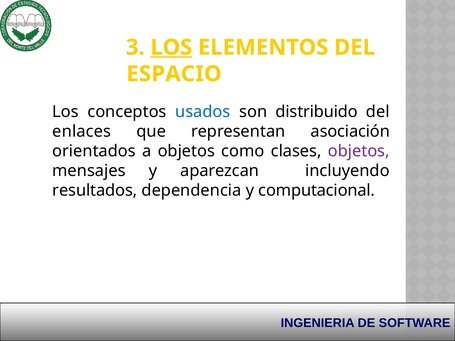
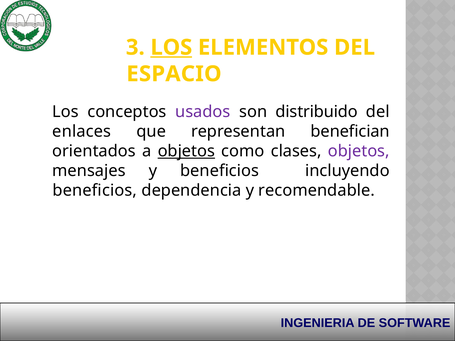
usados colour: blue -> purple
asociación: asociación -> benefician
objetos at (186, 151) underline: none -> present
y aparezcan: aparezcan -> beneficios
resultados at (95, 191): resultados -> beneficios
computacional: computacional -> recomendable
